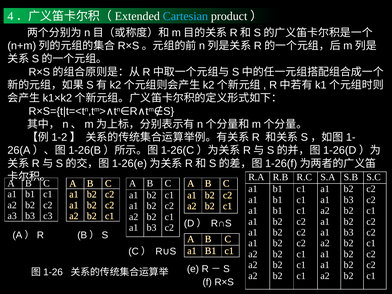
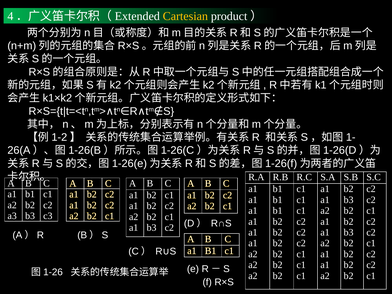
Cartesian colour: light blue -> yellow
